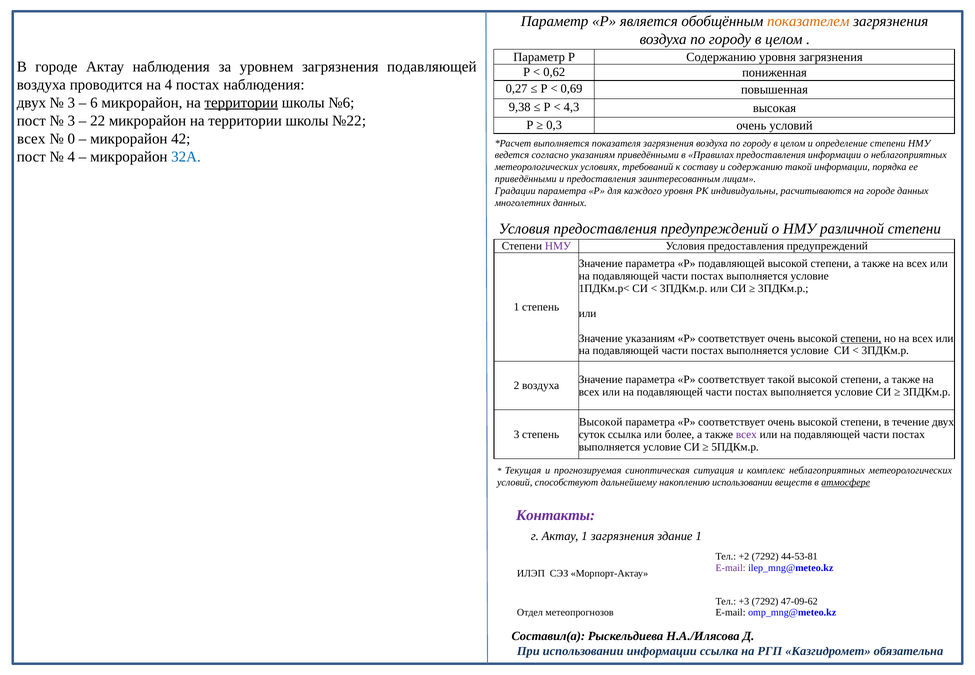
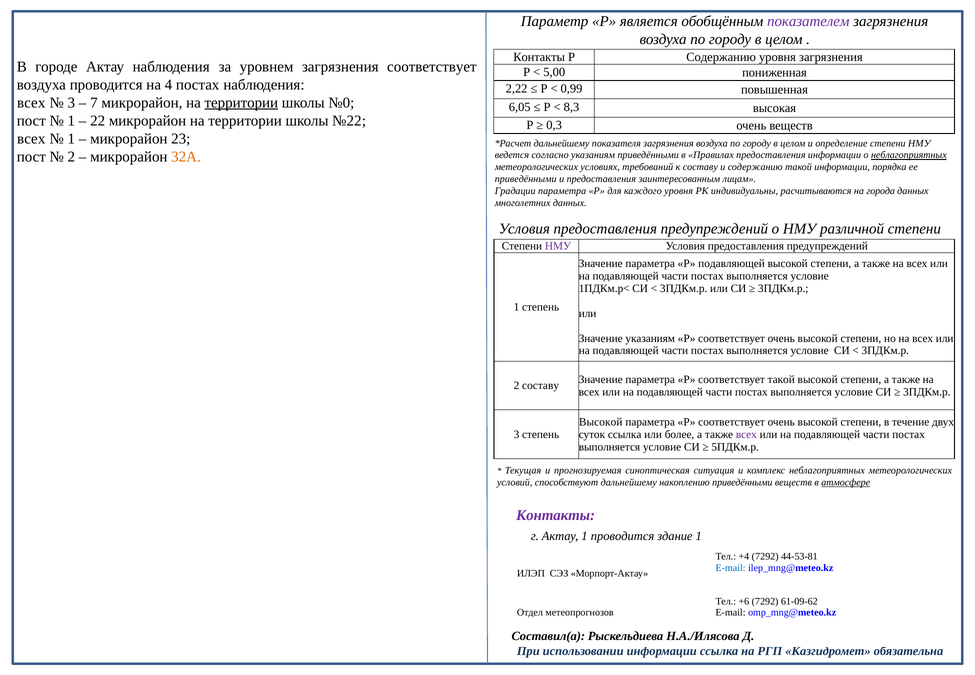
показателем colour: orange -> purple
Параметр at (539, 57): Параметр -> Контакты
загрязнения подавляющей: подавляющей -> соответствует
0,62: 0,62 -> 5,00
0,27: 0,27 -> 2,22
0,69: 0,69 -> 0,99
двух at (31, 103): двух -> всех
6: 6 -> 7
№6: №6 -> №0
9,38: 9,38 -> 6,05
4,3: 4,3 -> 8,3
3 at (71, 121): 3 -> 1
очень условий: условий -> веществ
0 at (71, 139): 0 -> 1
42: 42 -> 23
выполняется at (562, 143): выполняется -> дальнейшему
4 at (71, 157): 4 -> 2
32А colour: blue -> orange
неблагоприятных at (909, 155) underline: none -> present
на городе: городе -> города
степени at (861, 338) underline: present -> none
2 воздуха: воздуха -> составу
накоплению использовании: использовании -> приведёнными
1 загрязнения: загрязнения -> проводится
+2: +2 -> +4
E-mail at (731, 568) colour: purple -> blue
+3: +3 -> +6
47-09-62: 47-09-62 -> 61-09-62
